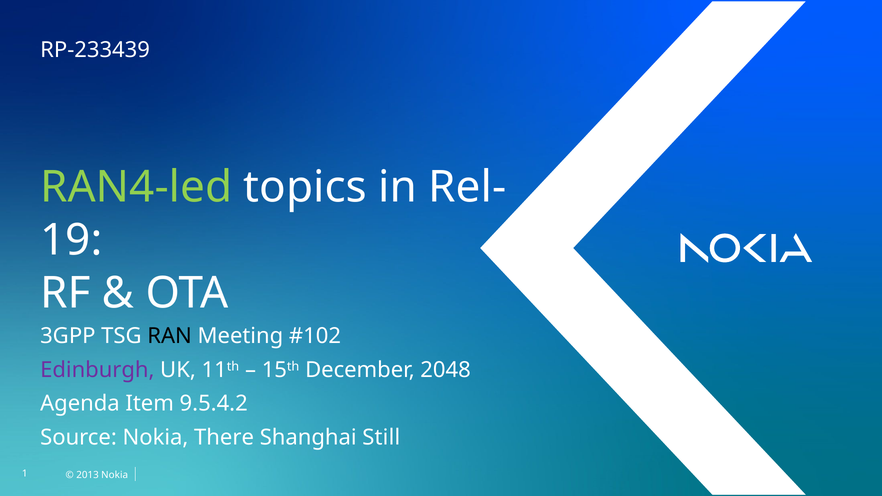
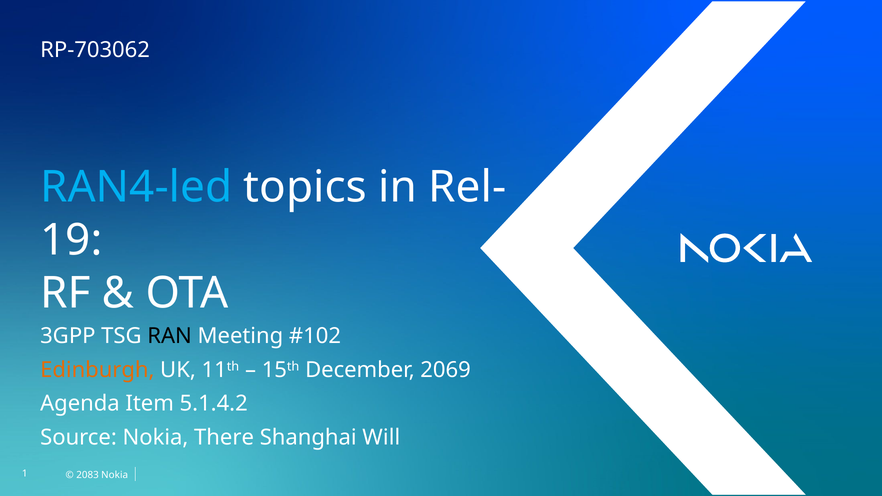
RP-233439: RP-233439 -> RP-703062
RAN4-led colour: light green -> light blue
Edinburgh colour: purple -> orange
2048: 2048 -> 2069
9.5.4.2: 9.5.4.2 -> 5.1.4.2
Still: Still -> Will
2013: 2013 -> 2083
